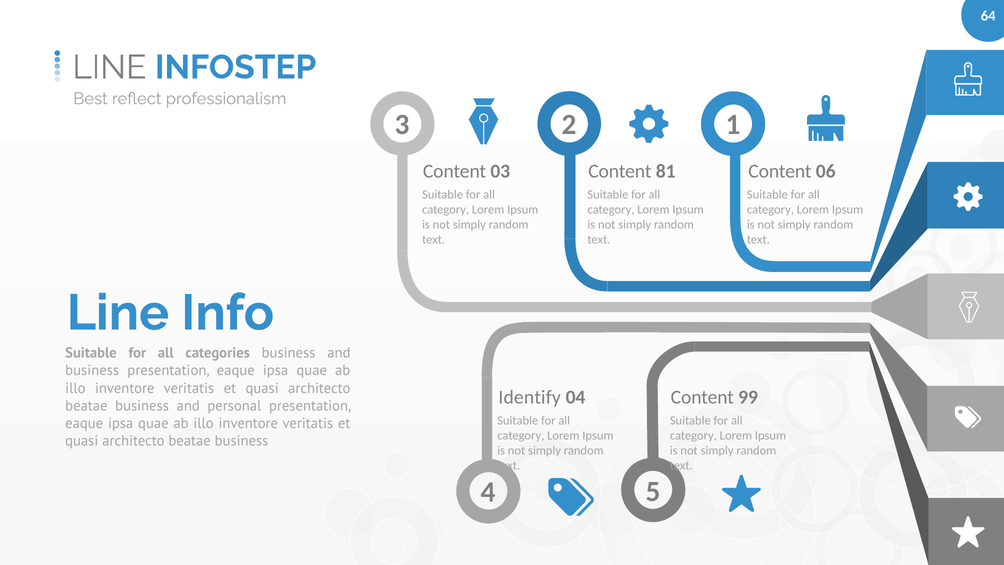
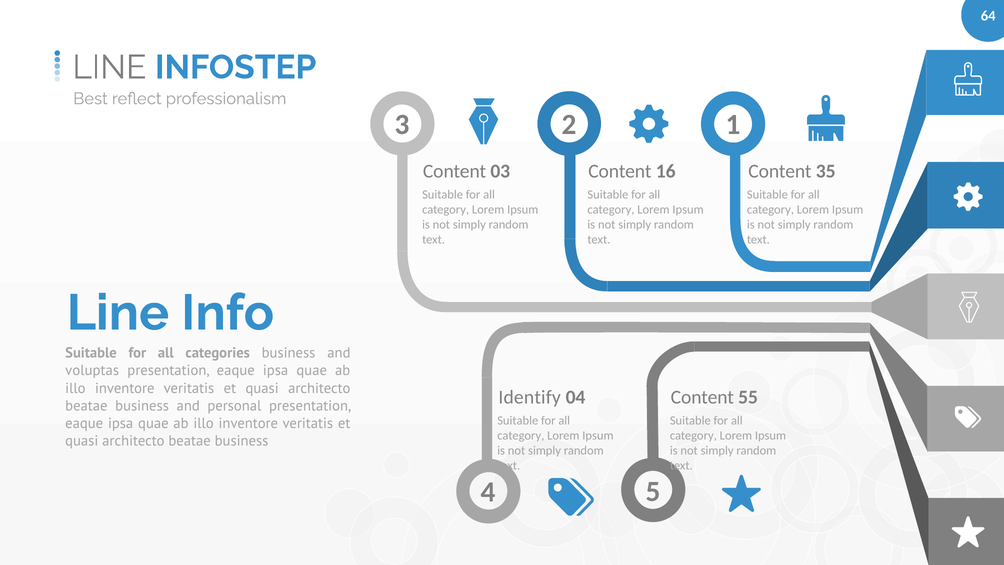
81: 81 -> 16
06: 06 -> 35
business at (92, 370): business -> voluptas
99: 99 -> 55
